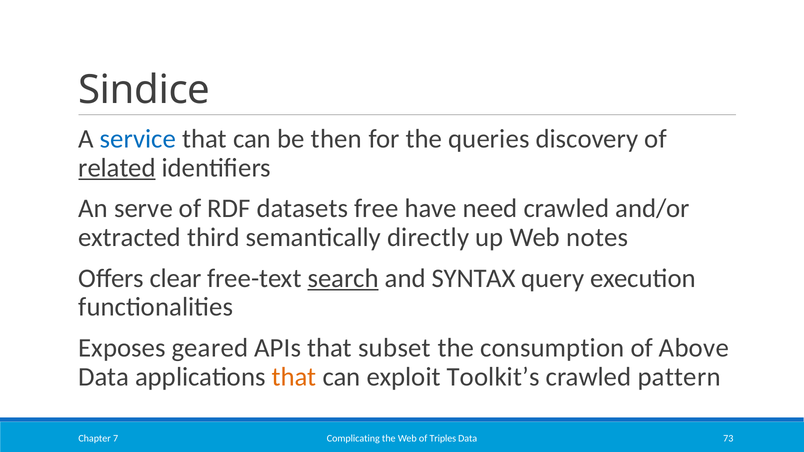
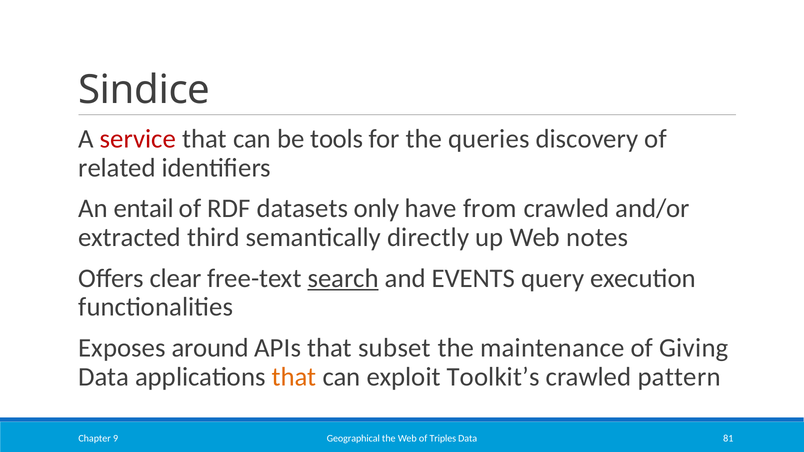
service colour: blue -> red
then: then -> tools
related underline: present -> none
serve: serve -> entail
free: free -> only
need: need -> from
SYNTAX: SYNTAX -> EVENTS
geared: geared -> around
consumption: consumption -> maintenance
Above: Above -> Giving
Complicating: Complicating -> Geographical
73: 73 -> 81
7: 7 -> 9
